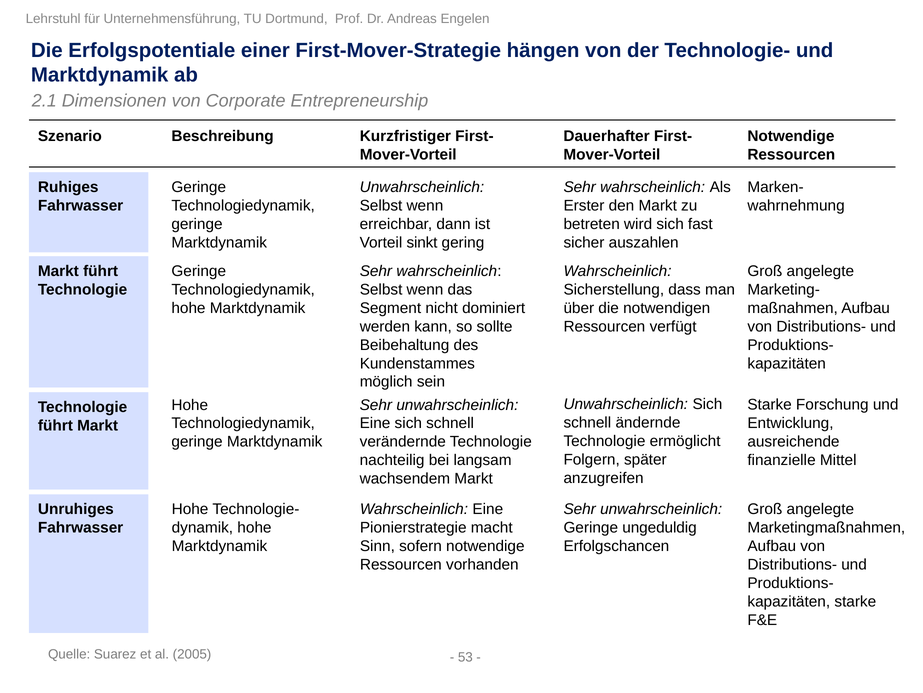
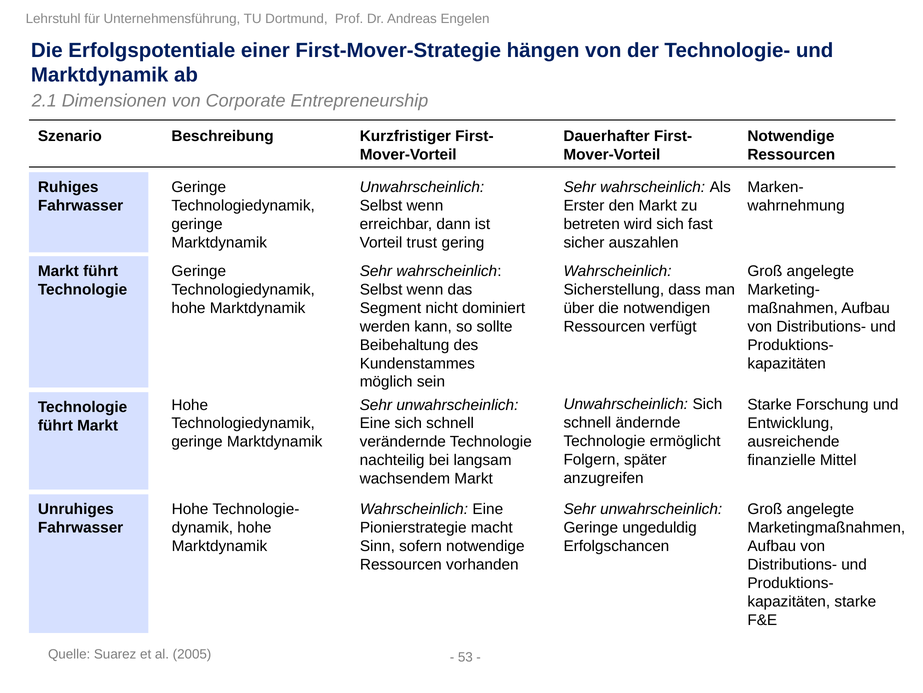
sinkt: sinkt -> trust
